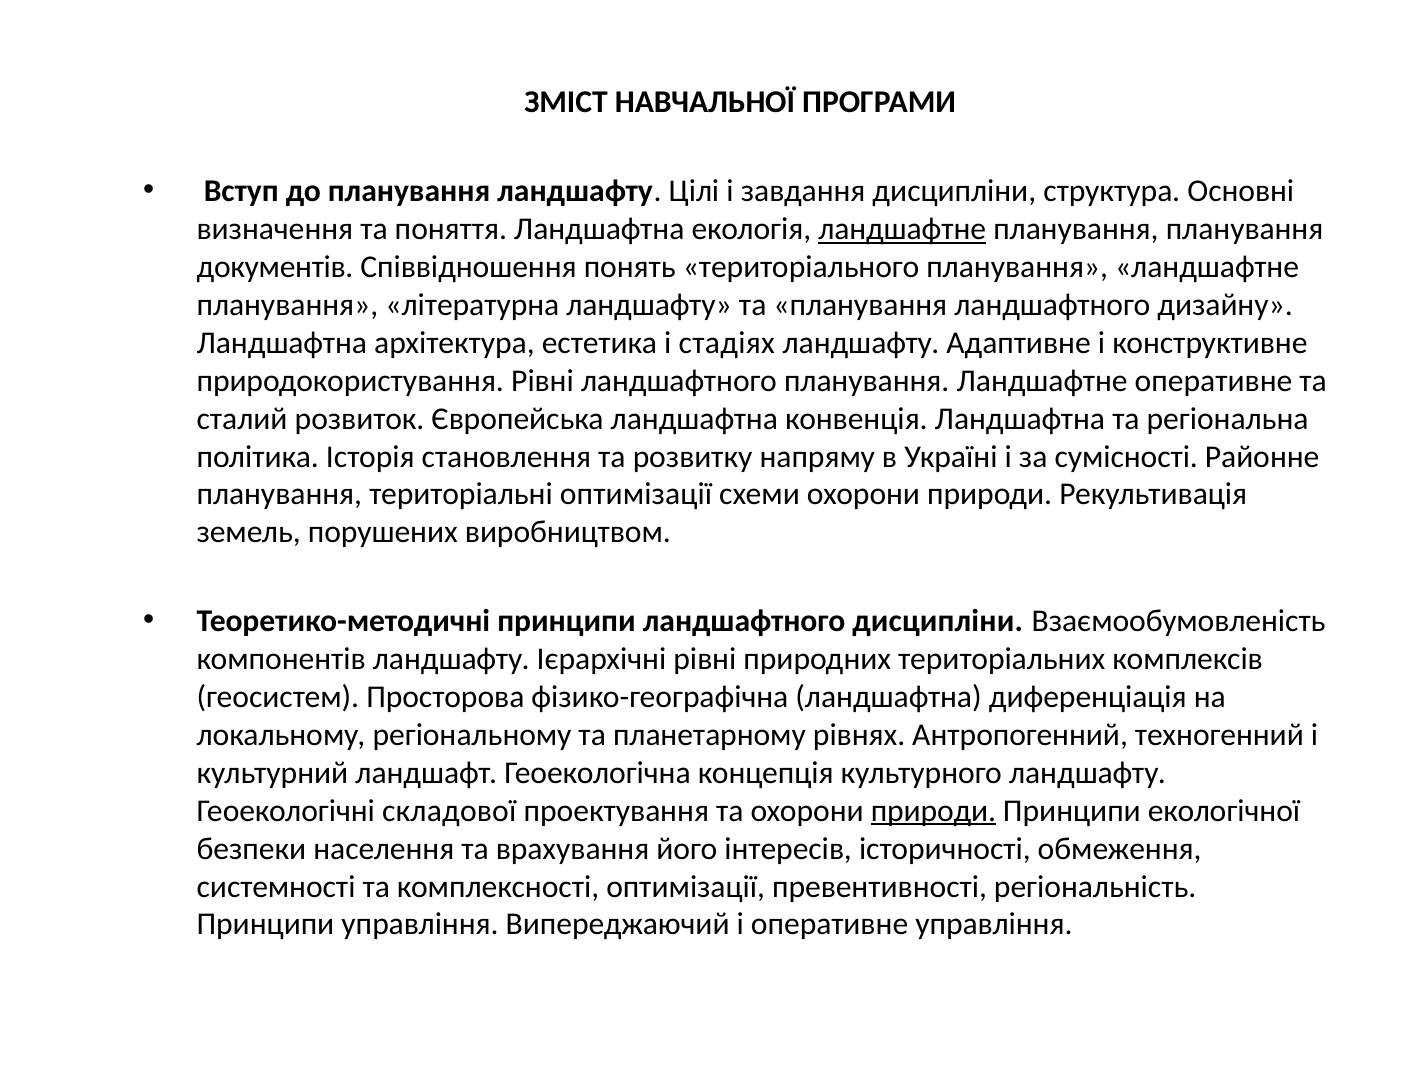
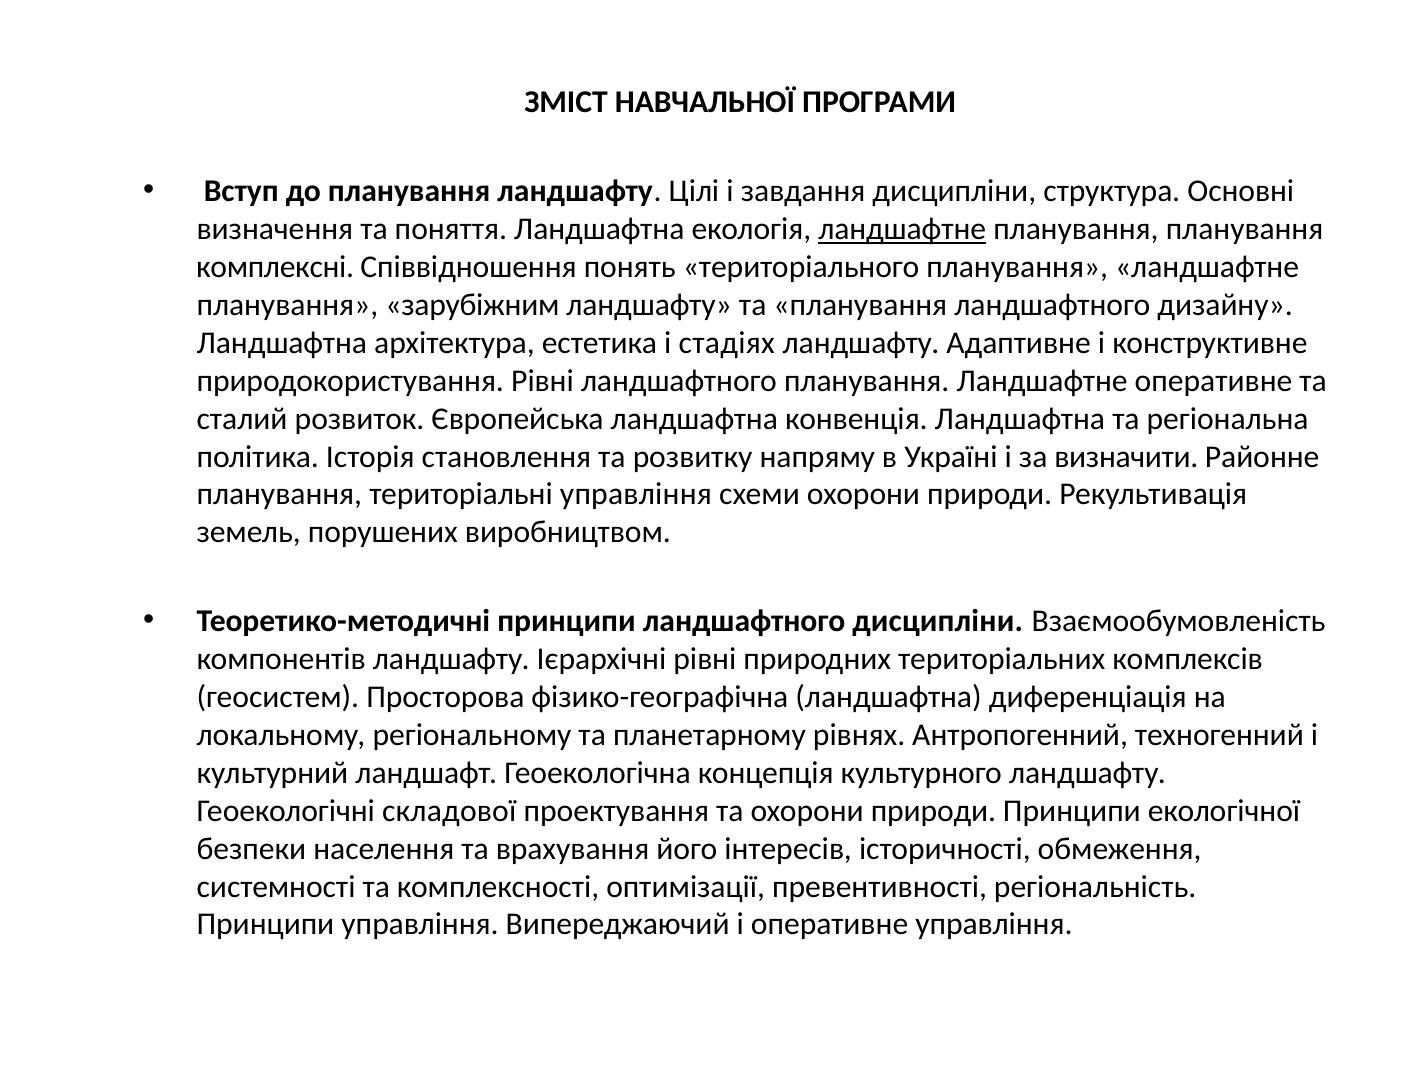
документів: документів -> комплексні
літературна: літературна -> зарубіжним
сумісності: сумісності -> визначити
територіальні оптимізації: оптимізації -> управління
природи at (933, 811) underline: present -> none
